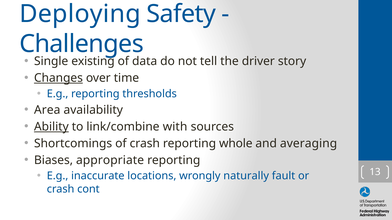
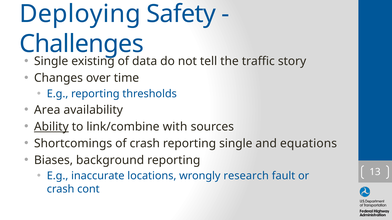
driver: driver -> traffic
Changes underline: present -> none
reporting whole: whole -> single
averaging: averaging -> equations
appropriate: appropriate -> background
naturally: naturally -> research
